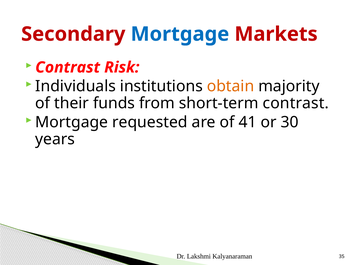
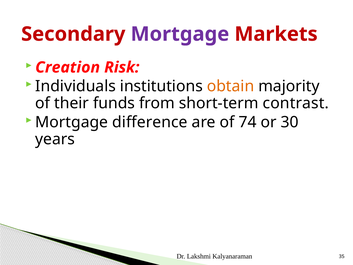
Mortgage at (180, 34) colour: blue -> purple
Contrast at (68, 67): Contrast -> Creation
requested: requested -> difference
41: 41 -> 74
